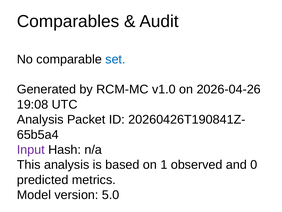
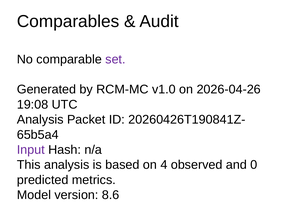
set colour: blue -> purple
1: 1 -> 4
5.0: 5.0 -> 8.6
